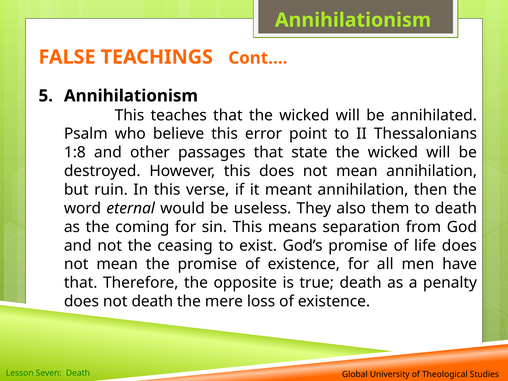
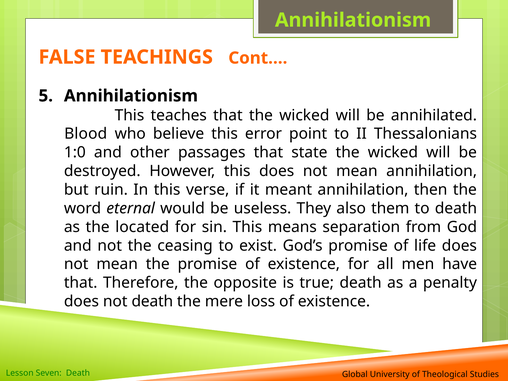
Psalm: Psalm -> Blood
1:8: 1:8 -> 1:0
coming: coming -> located
